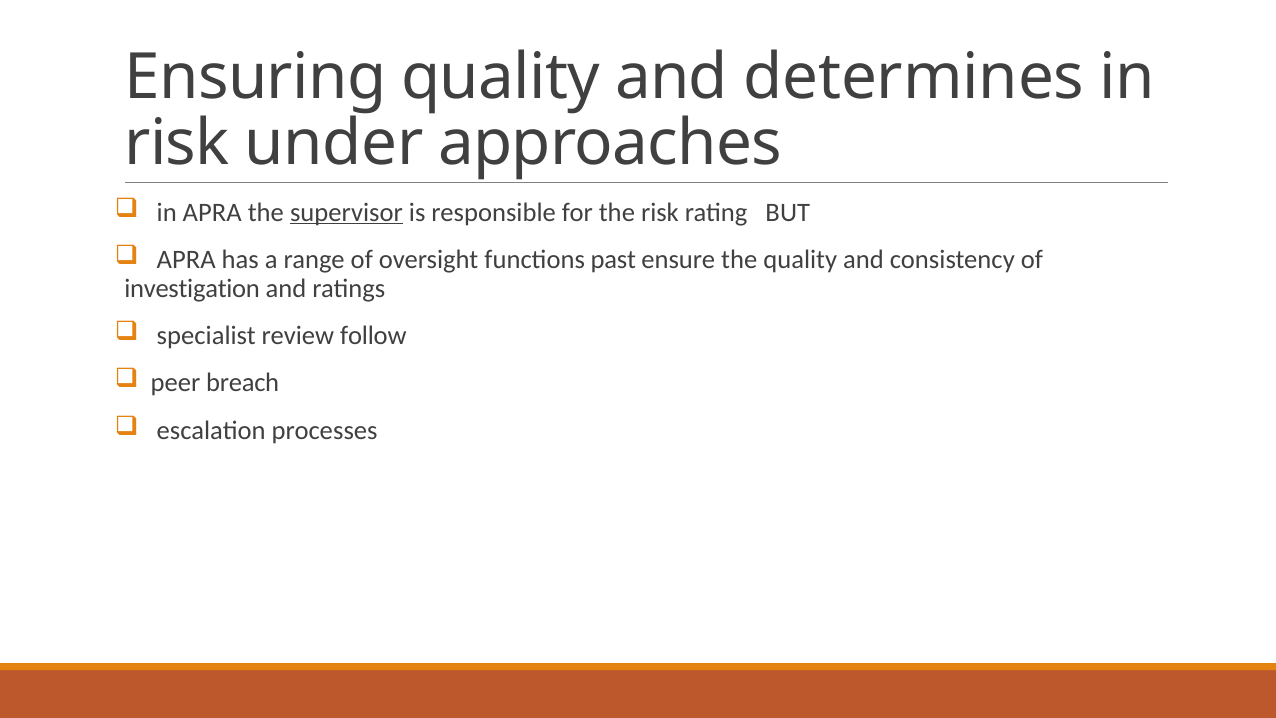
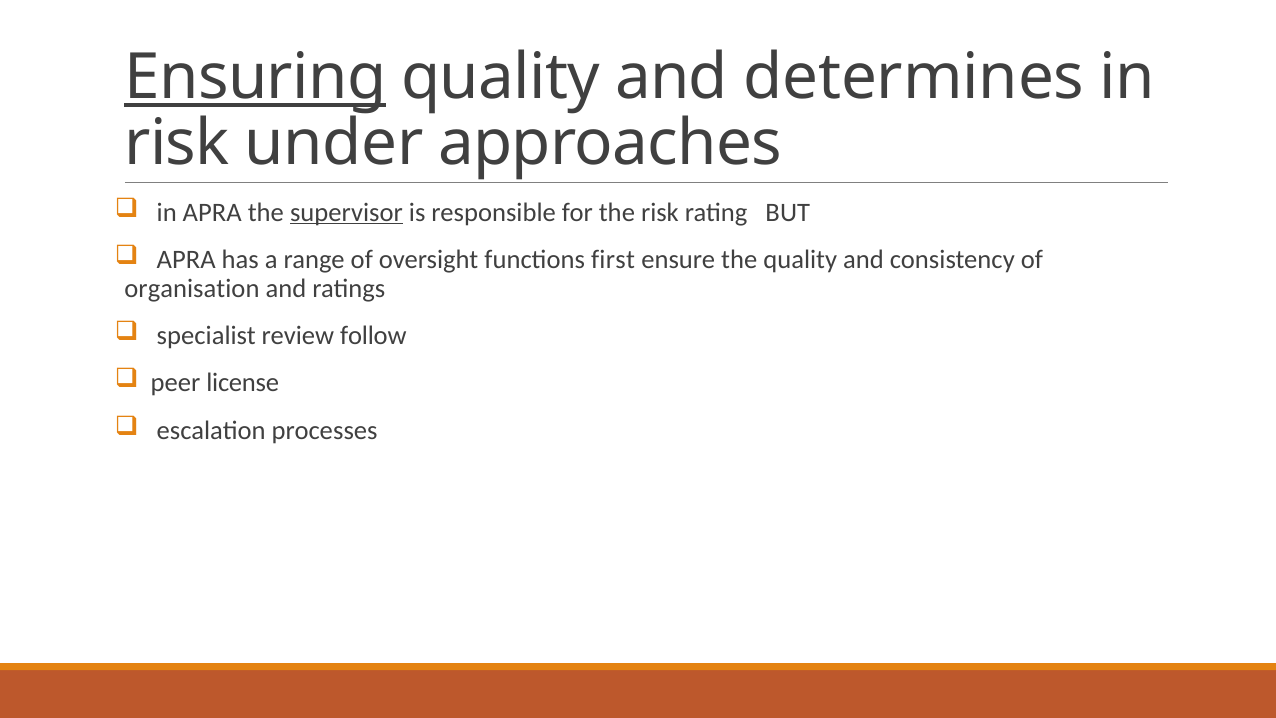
Ensuring underline: none -> present
past: past -> first
investigation: investigation -> organisation
breach: breach -> license
